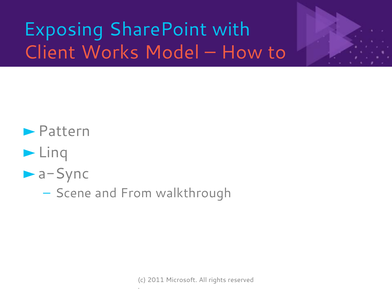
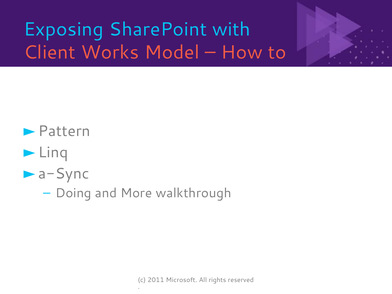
Scene: Scene -> Doing
From: From -> More
